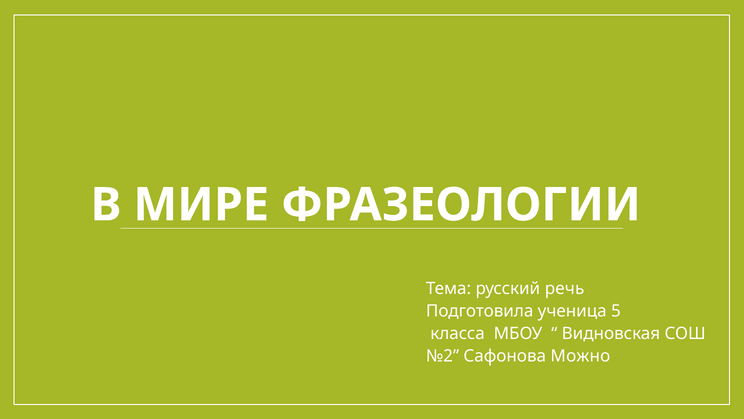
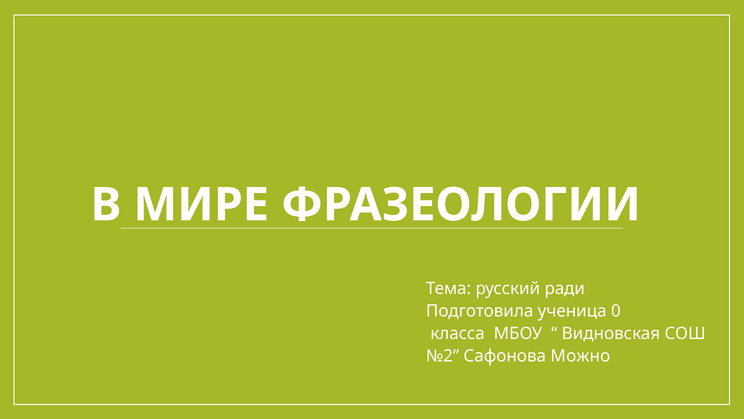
речь: речь -> ради
5: 5 -> 0
